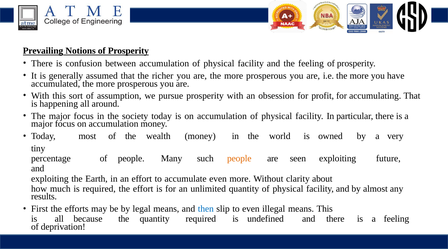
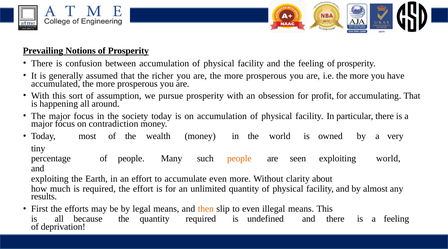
focus on accumulation: accumulation -> contradiction
exploiting future: future -> world
then colour: blue -> orange
